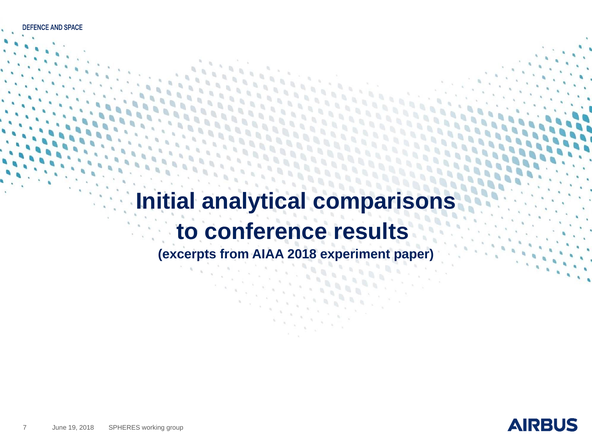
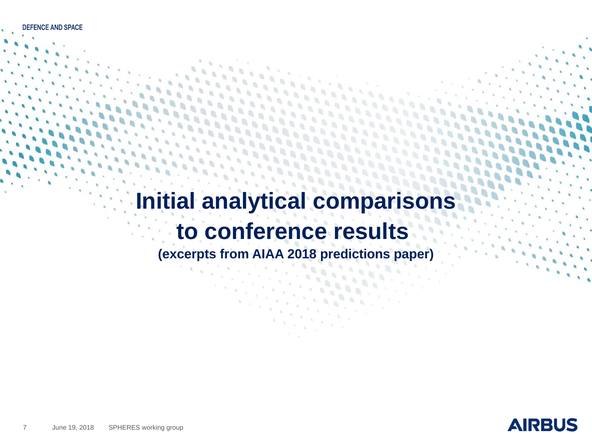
experiment: experiment -> predictions
